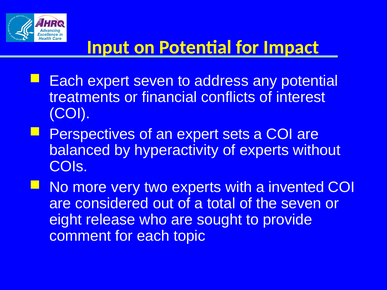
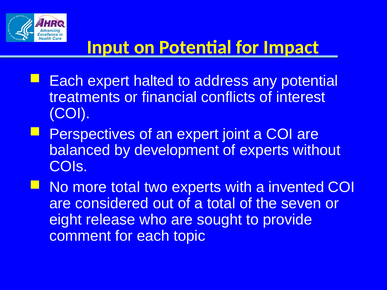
expert seven: seven -> halted
sets: sets -> joint
hyperactivity: hyperactivity -> development
more very: very -> total
